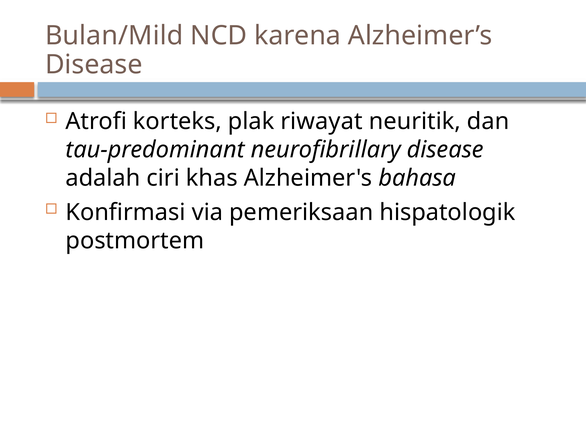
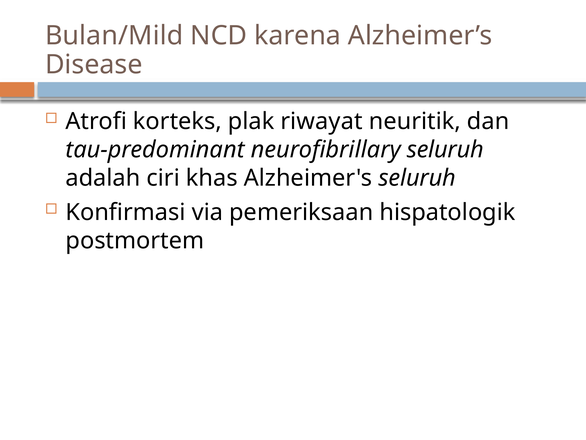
neurofibrillary disease: disease -> seluruh
Alzheimer's bahasa: bahasa -> seluruh
